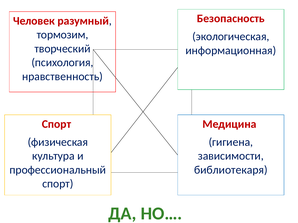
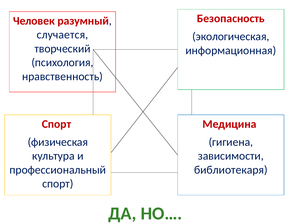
тормозим: тормозим -> случается
